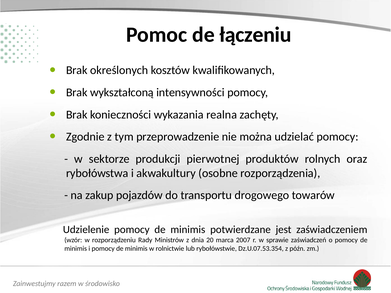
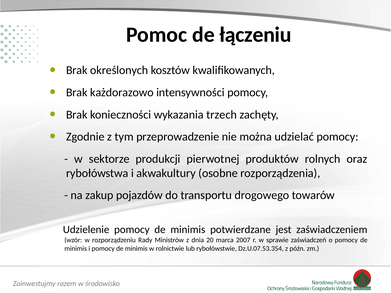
wykształconą: wykształconą -> każdorazowo
realna: realna -> trzech
